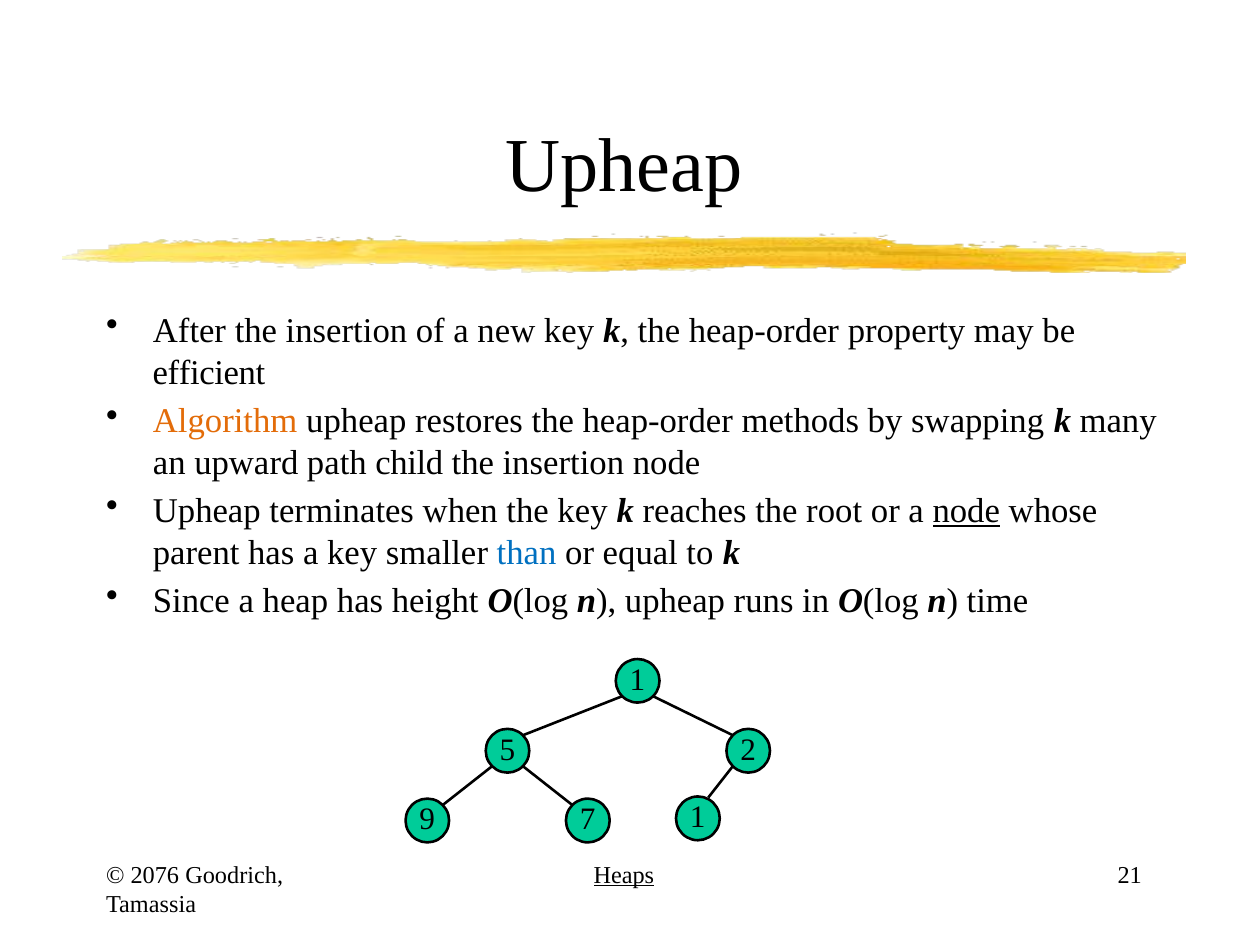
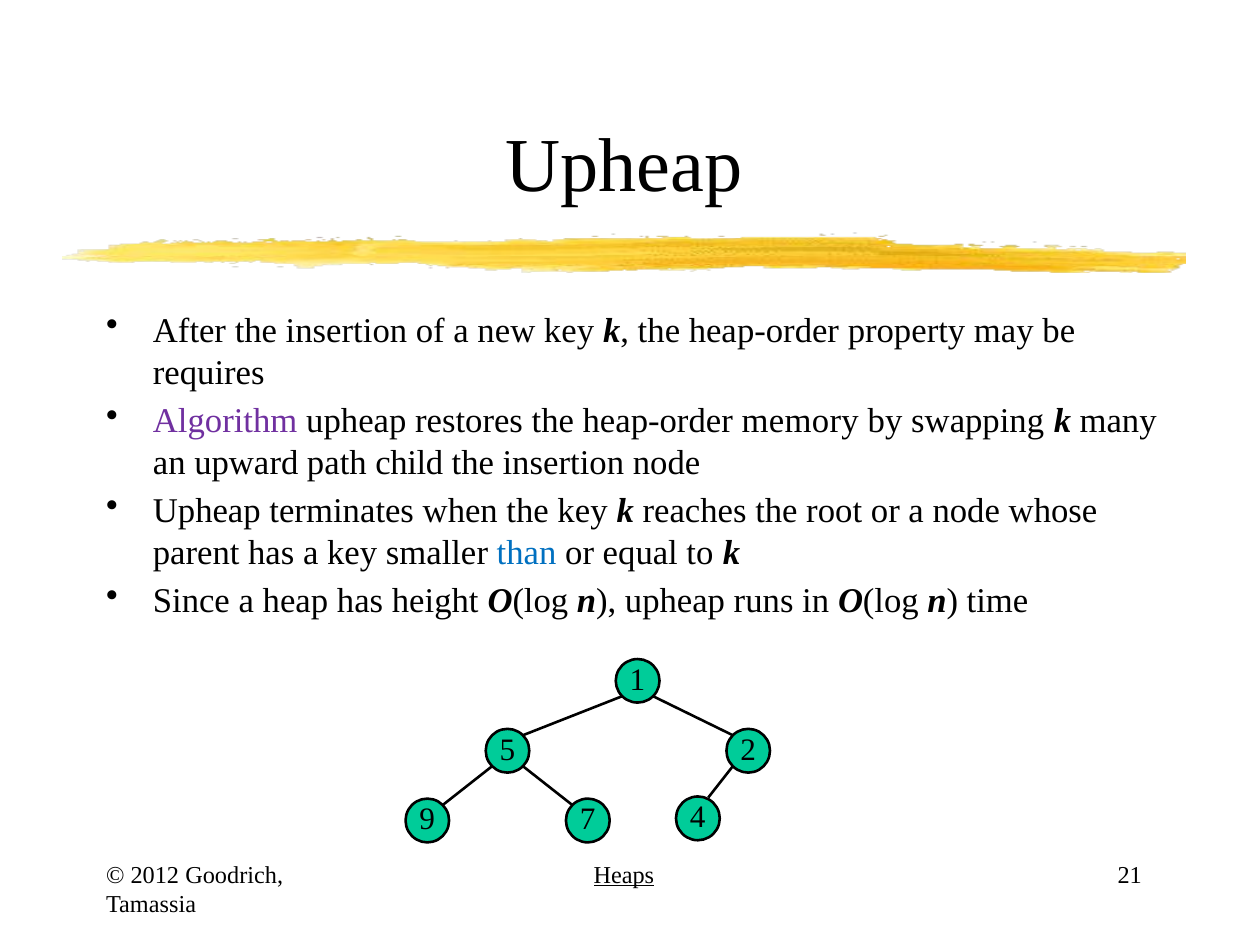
efficient: efficient -> requires
Algorithm colour: orange -> purple
methods: methods -> memory
node at (966, 511) underline: present -> none
9 1: 1 -> 4
2076: 2076 -> 2012
